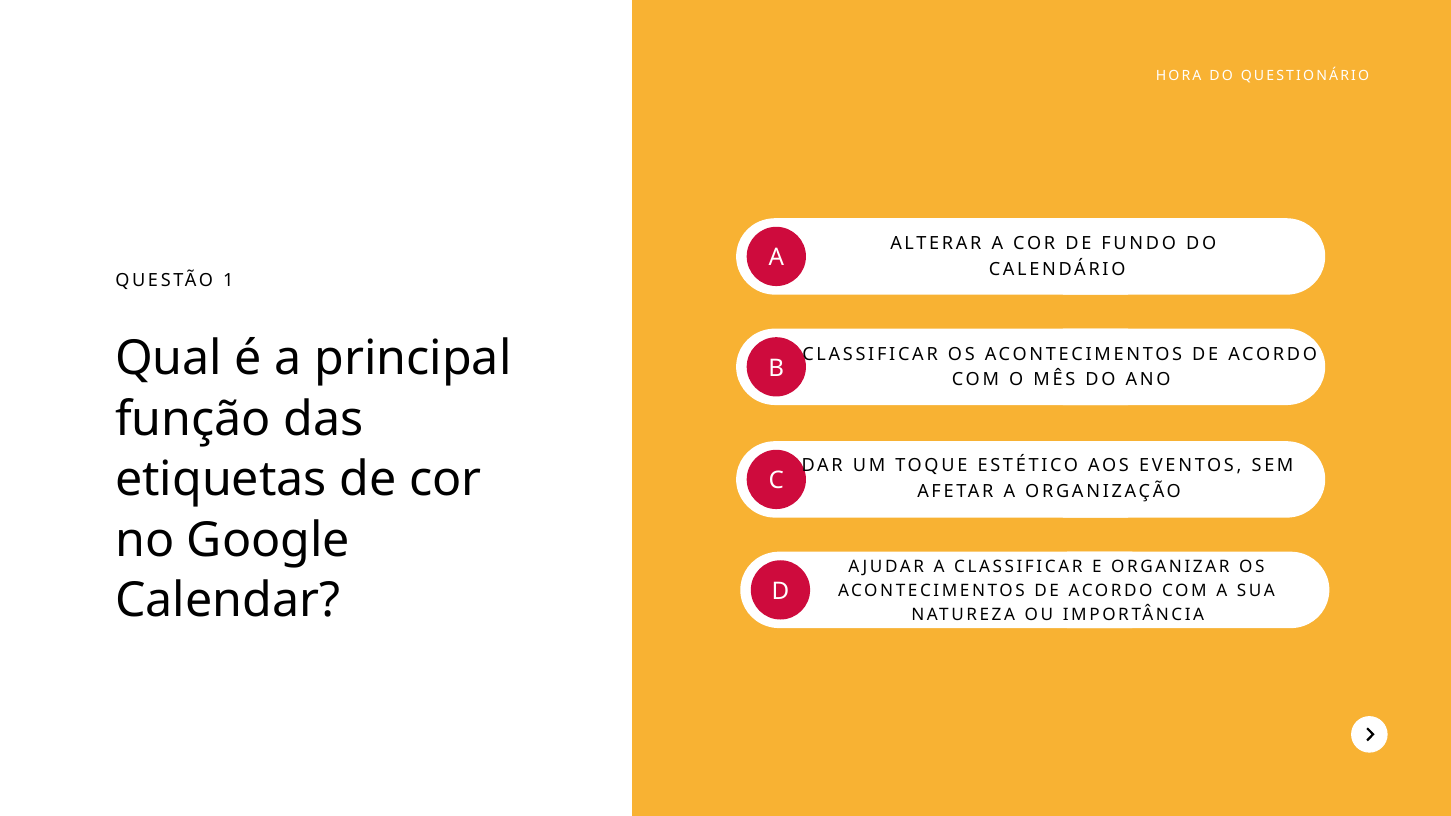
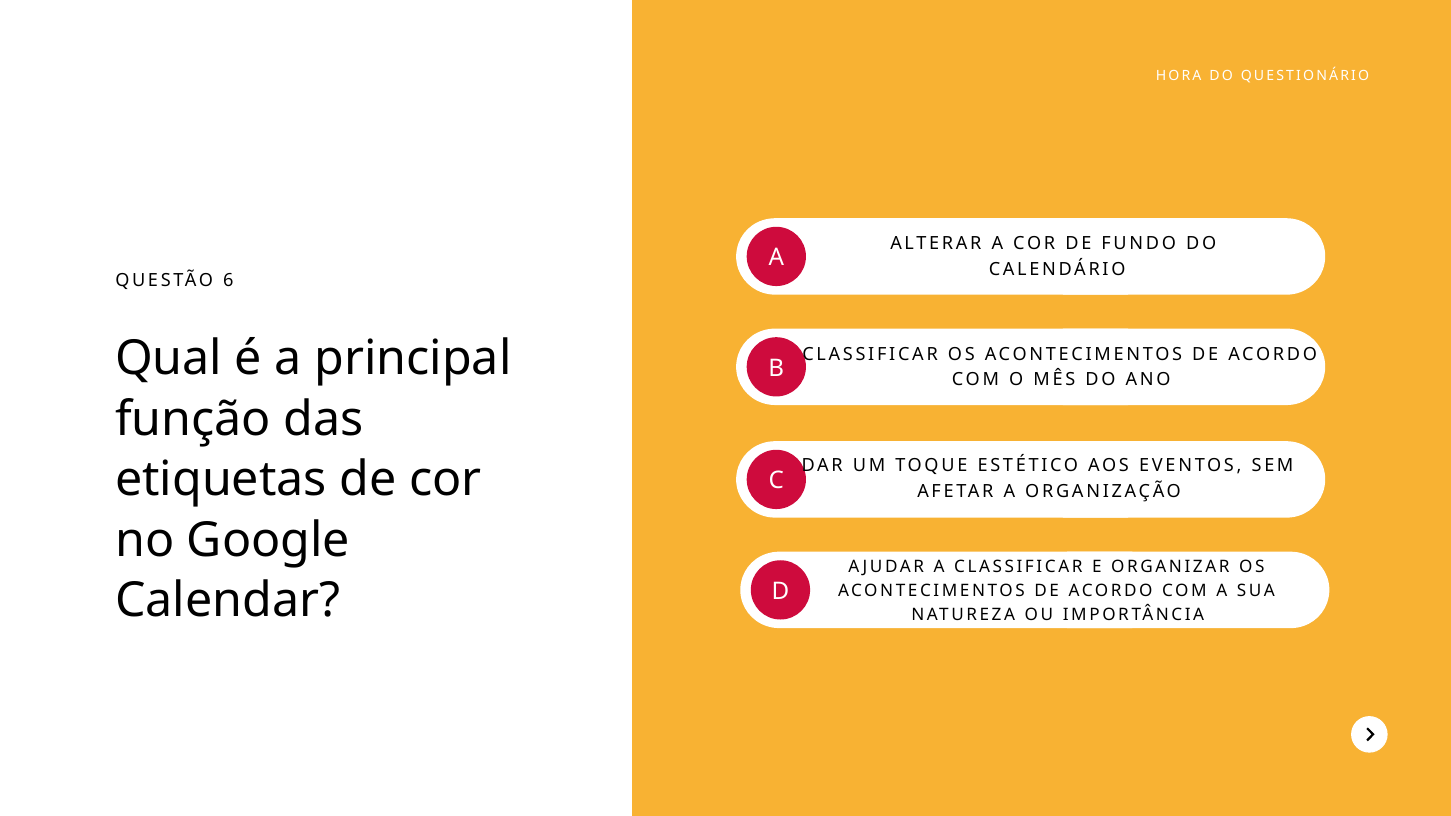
1: 1 -> 6
